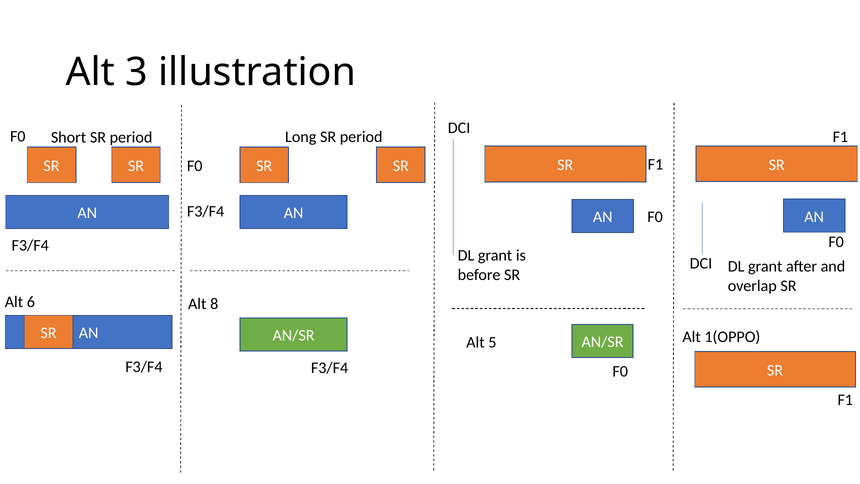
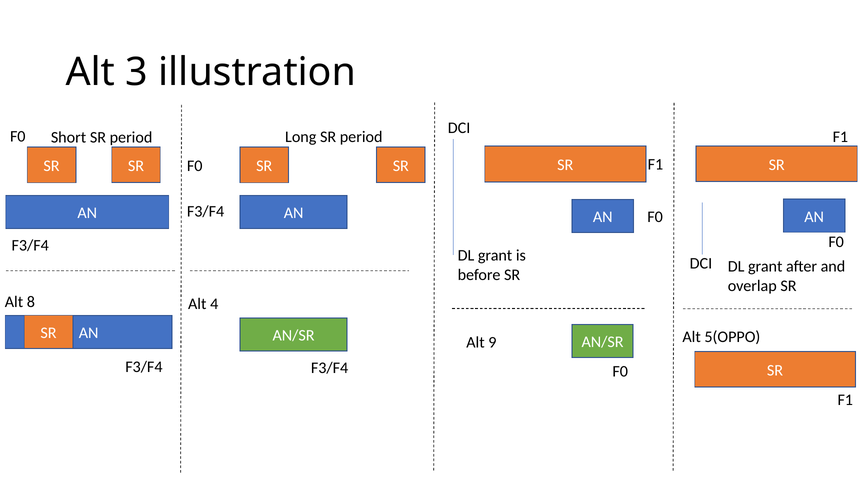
6: 6 -> 8
8: 8 -> 4
1(OPPO: 1(OPPO -> 5(OPPO
5: 5 -> 9
